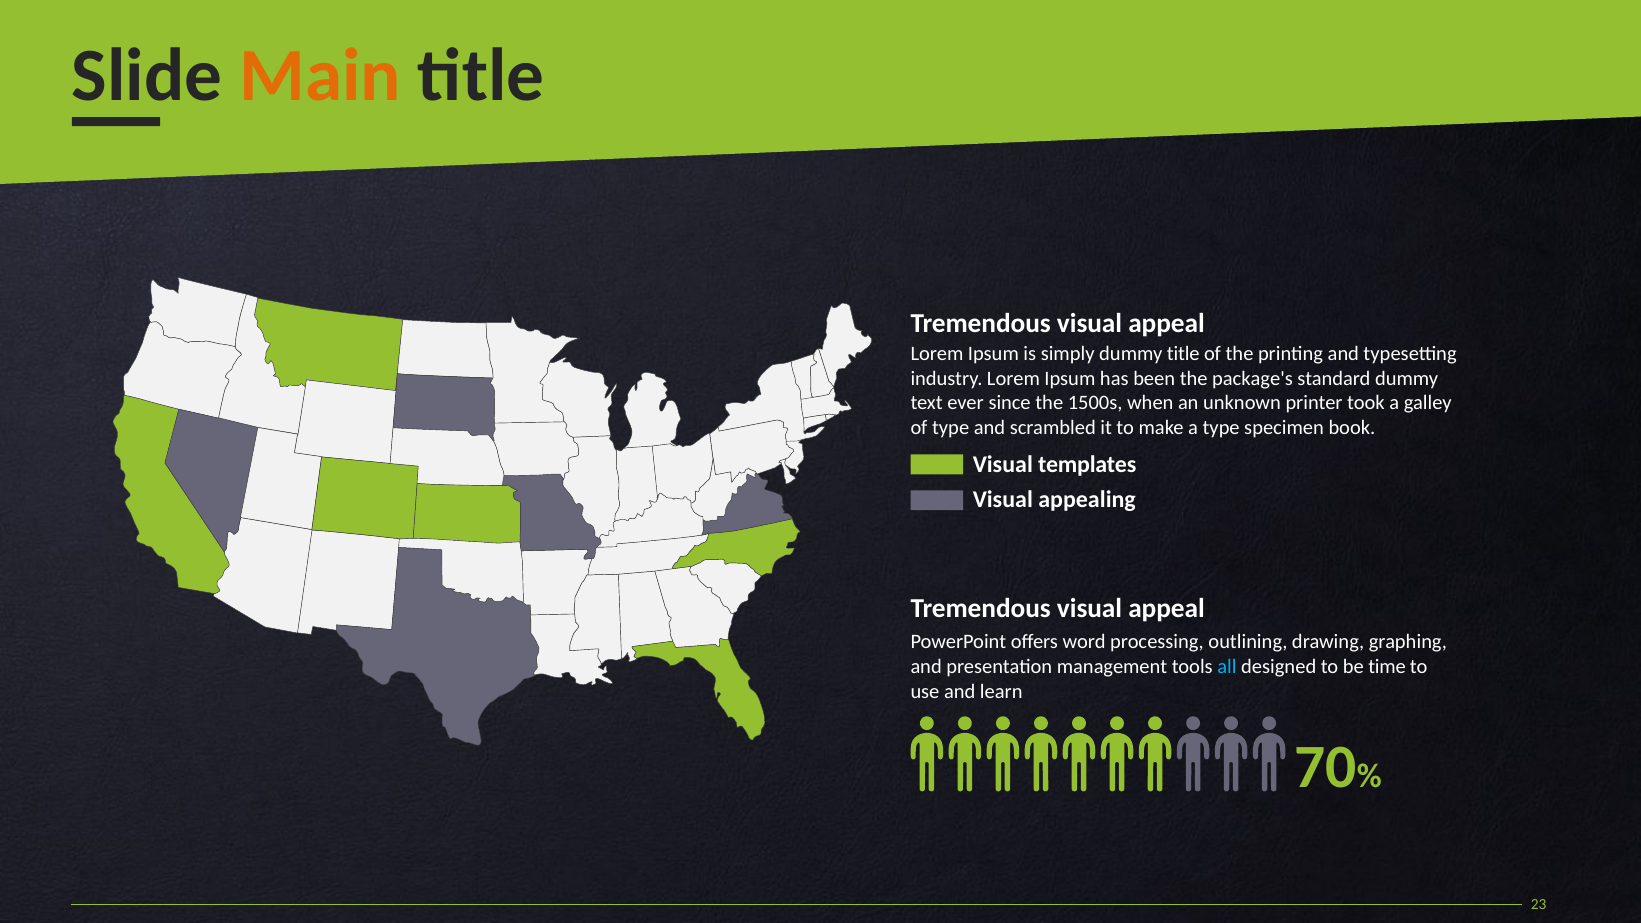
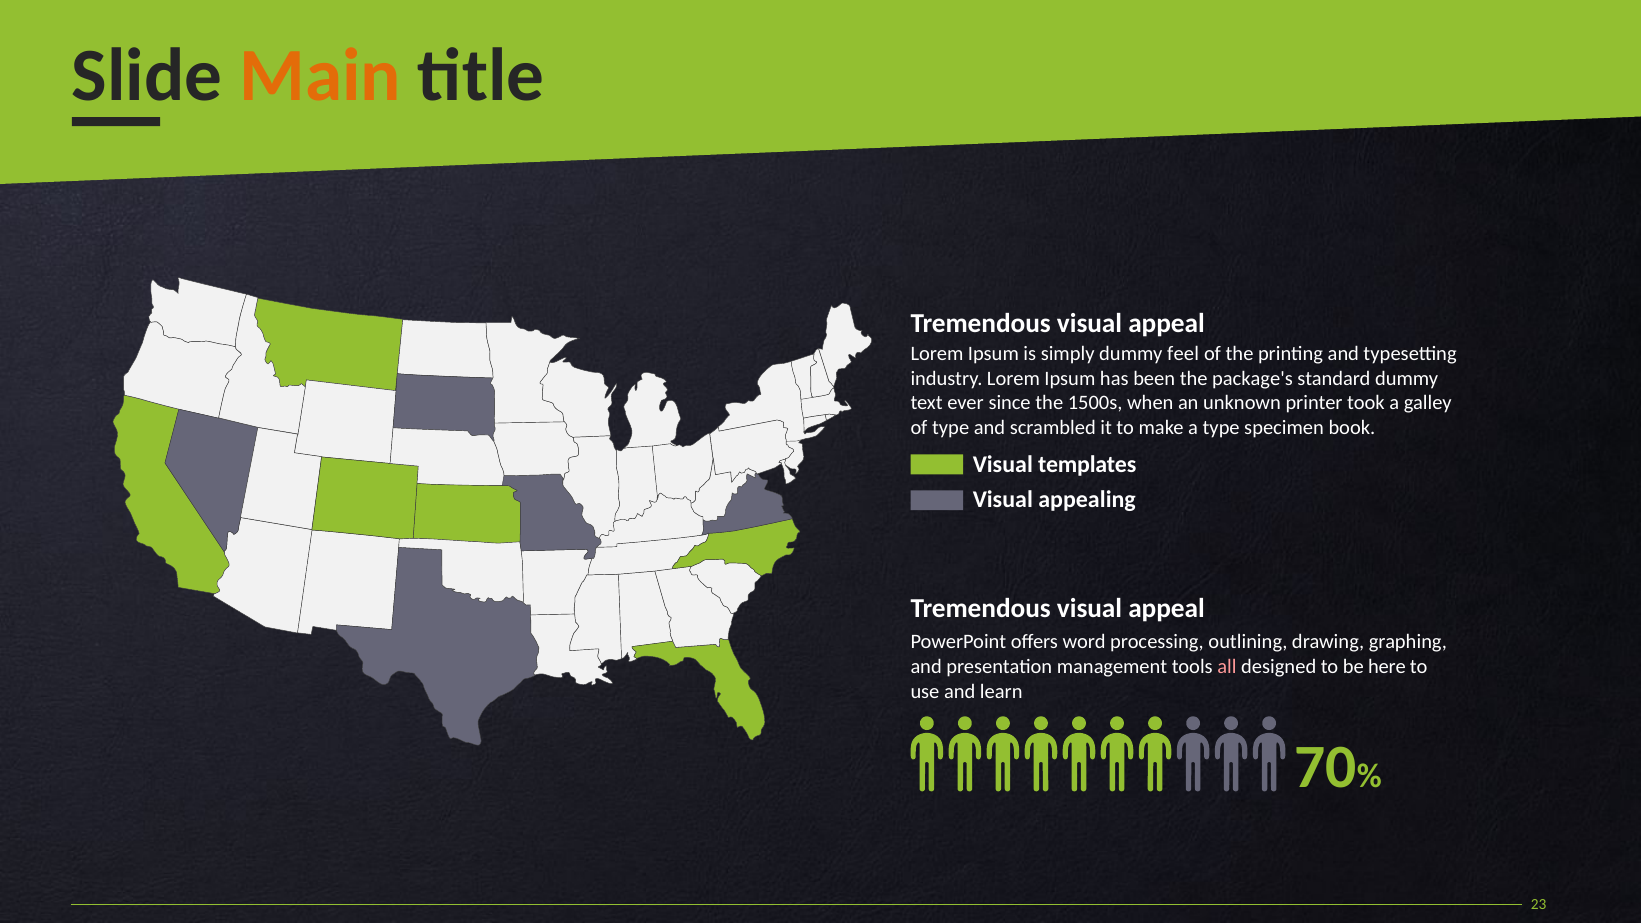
dummy title: title -> feel
all colour: light blue -> pink
time: time -> here
